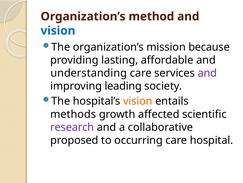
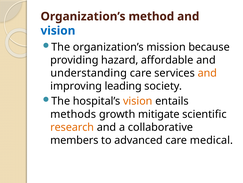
lasting: lasting -> hazard
and at (207, 73) colour: purple -> orange
affected: affected -> mitigate
research colour: purple -> orange
proposed: proposed -> members
occurring: occurring -> advanced
hospital: hospital -> medical
